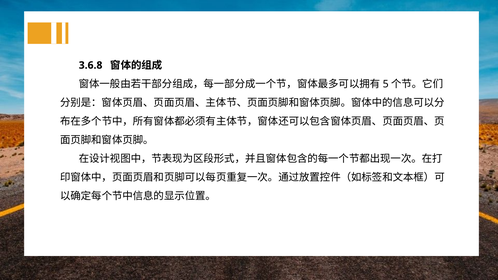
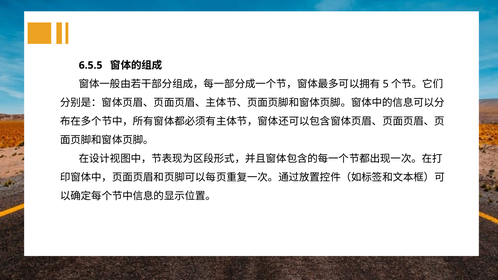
3.6.8: 3.6.8 -> 6.5.5
